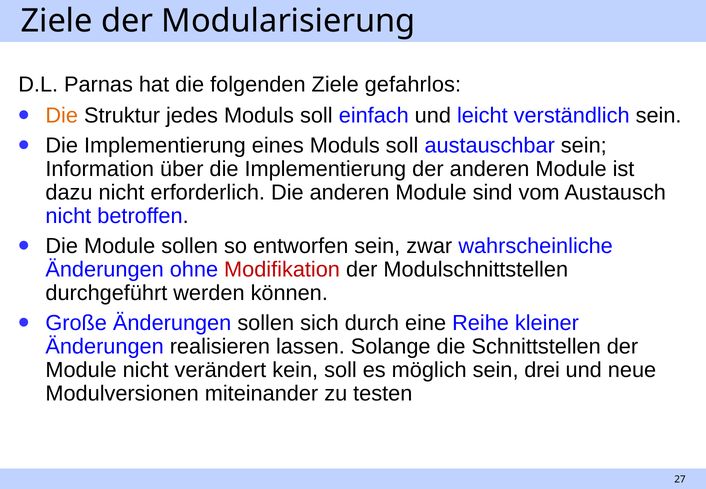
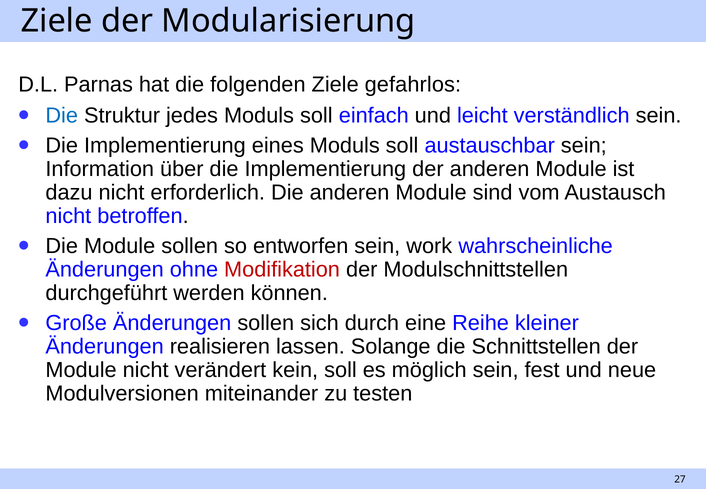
Die at (62, 116) colour: orange -> blue
zwar: zwar -> work
drei: drei -> fest
